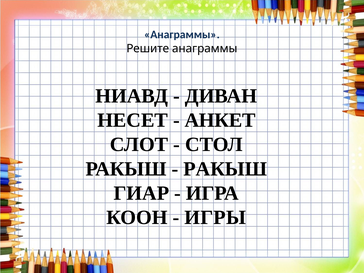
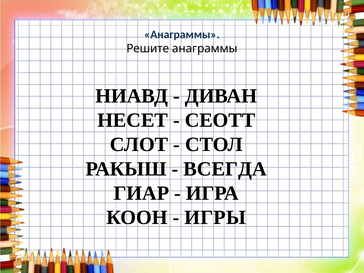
АНКЕТ: АНКЕТ -> СЕОТТ
РАКЫШ at (225, 169): РАКЫШ -> ВСЕГДА
